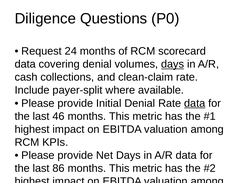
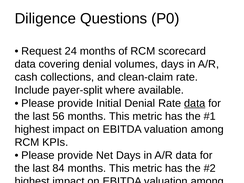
days at (173, 64) underline: present -> none
46: 46 -> 56
86: 86 -> 84
